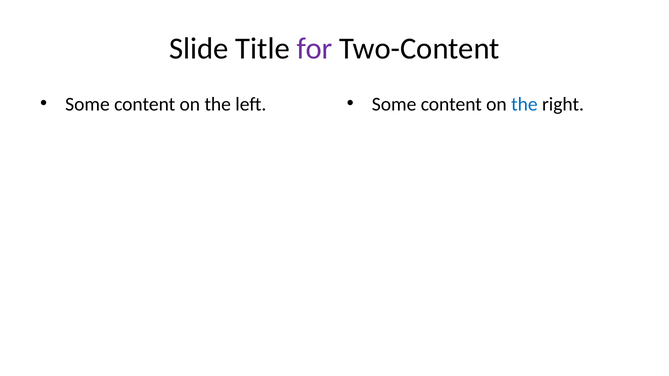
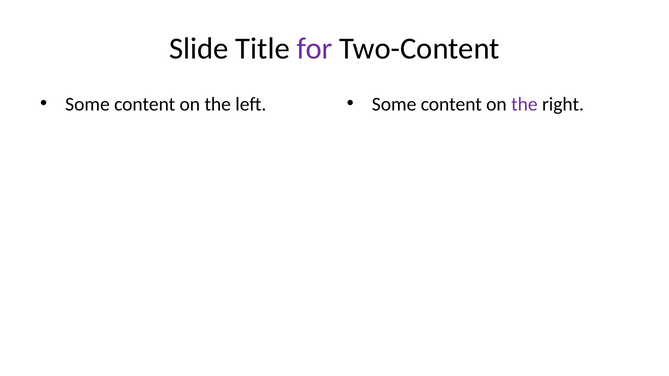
the at (524, 104) colour: blue -> purple
